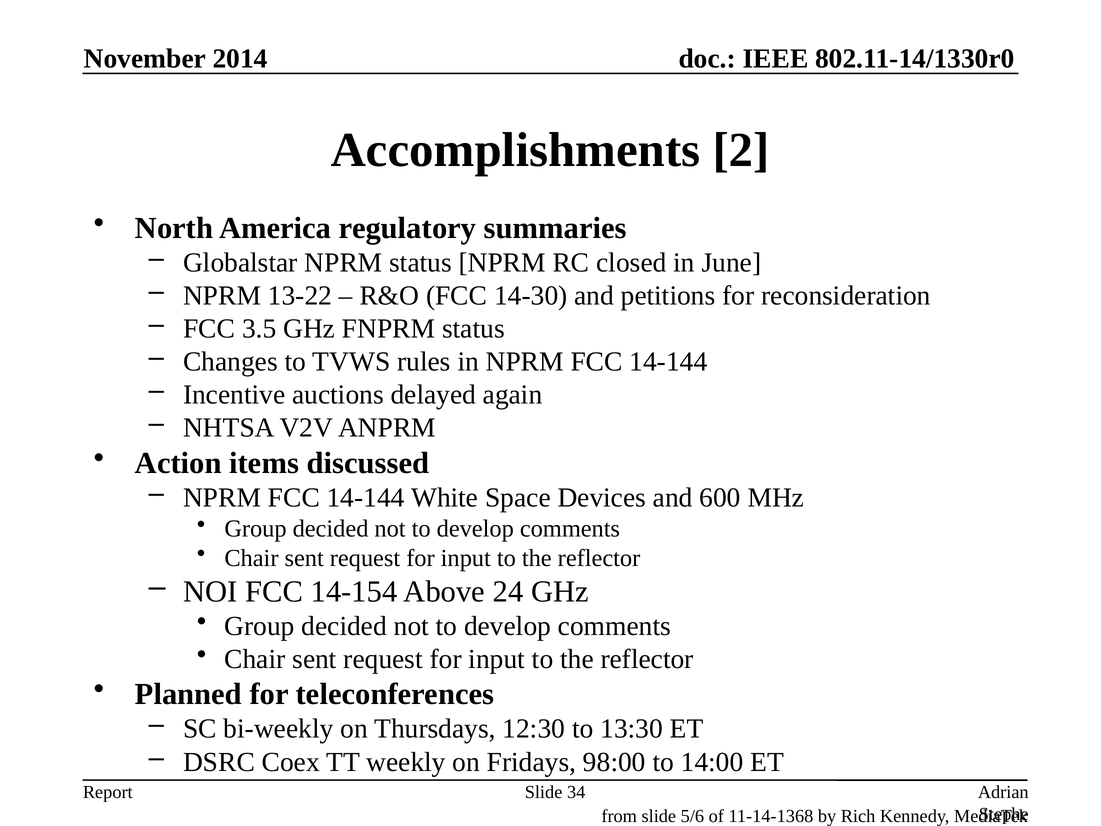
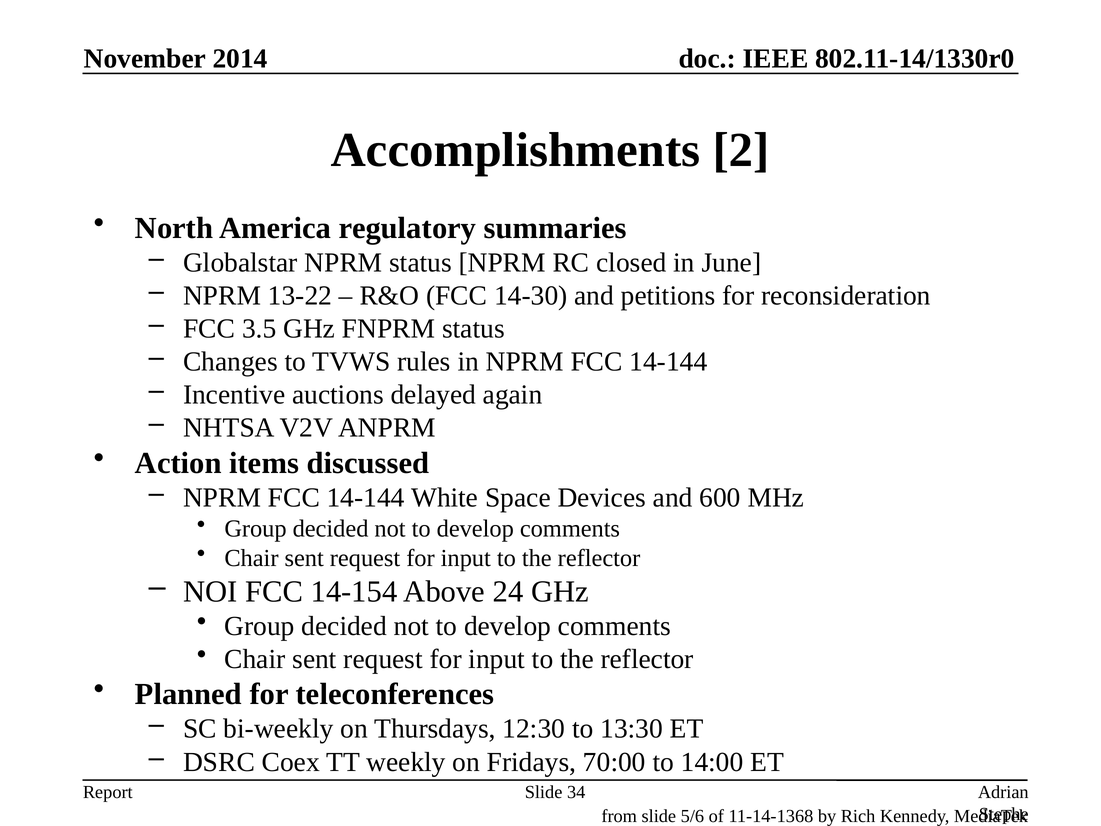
98:00: 98:00 -> 70:00
